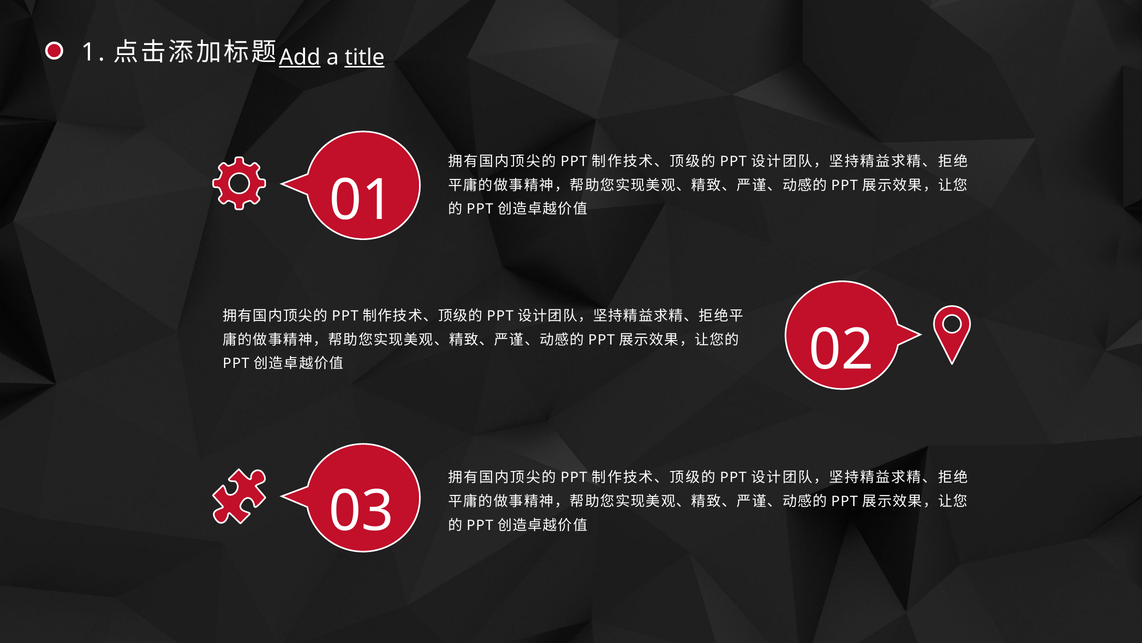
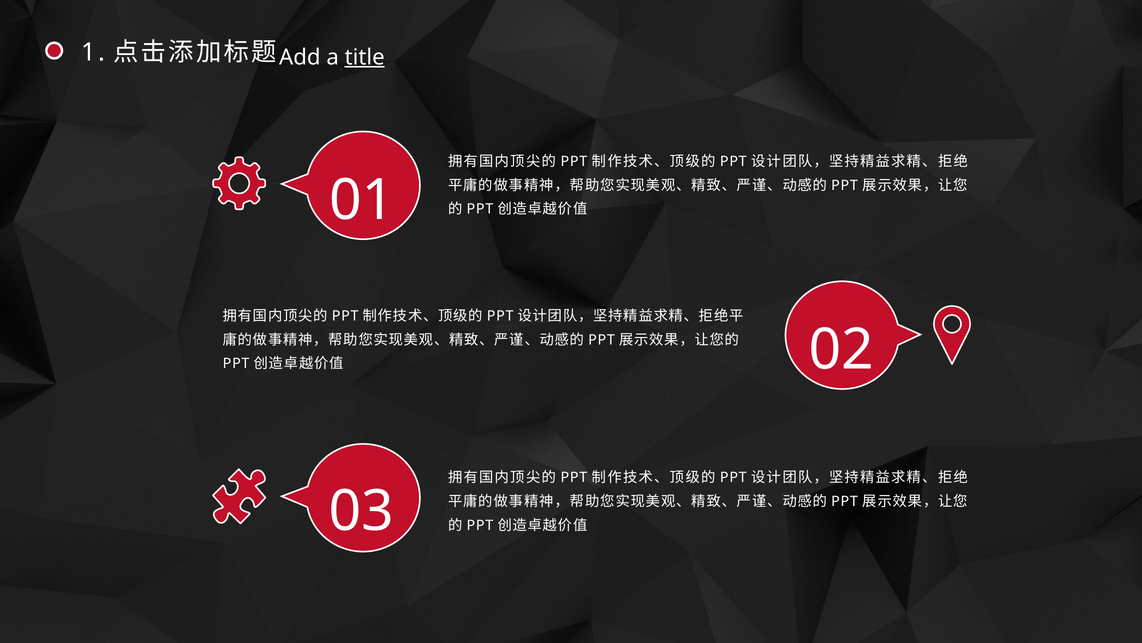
Add underline: present -> none
